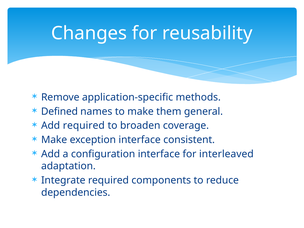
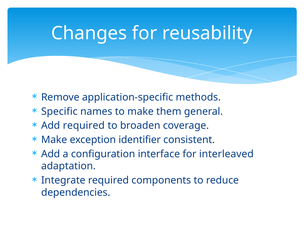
Defined: Defined -> Specific
exception interface: interface -> identifier
